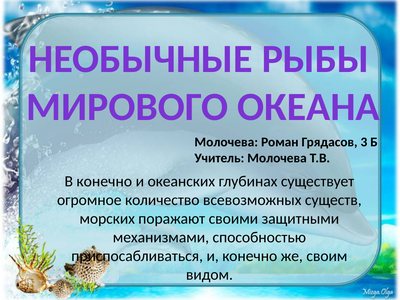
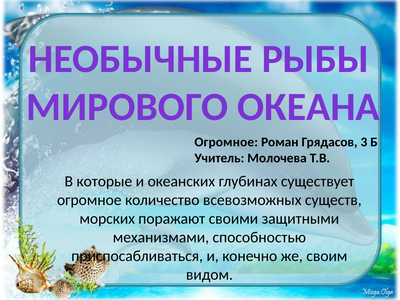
Молочева at (226, 142): Молочева -> Огромное
В конечно: конечно -> которые
